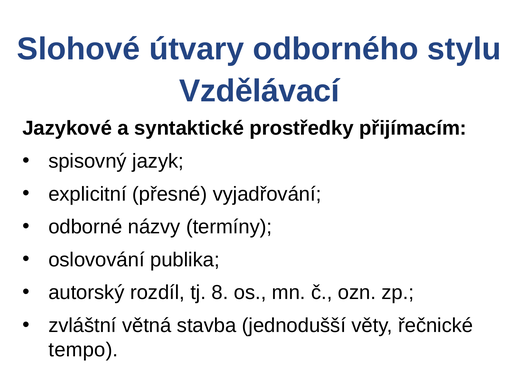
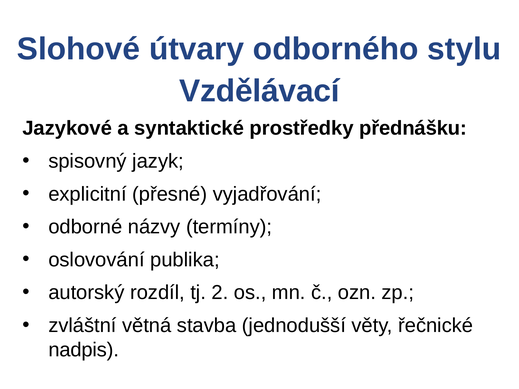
přijímacím: přijímacím -> přednášku
8: 8 -> 2
tempo: tempo -> nadpis
